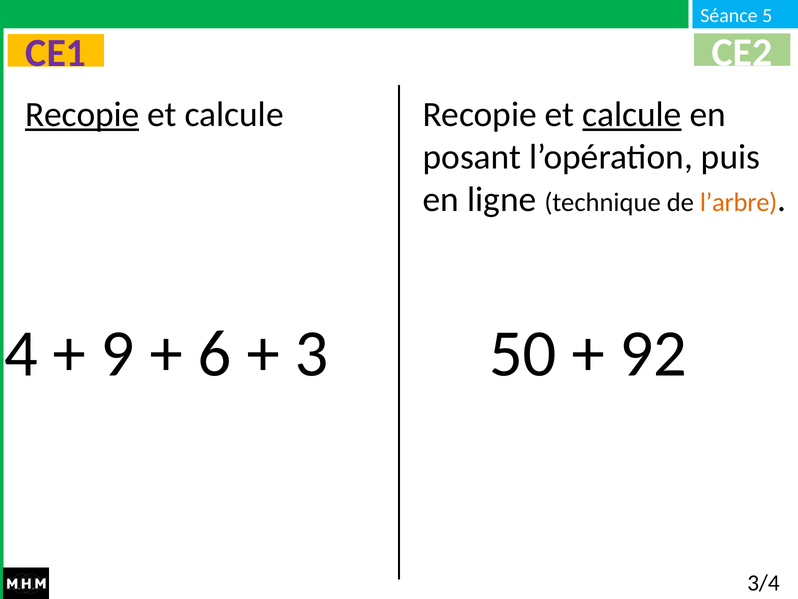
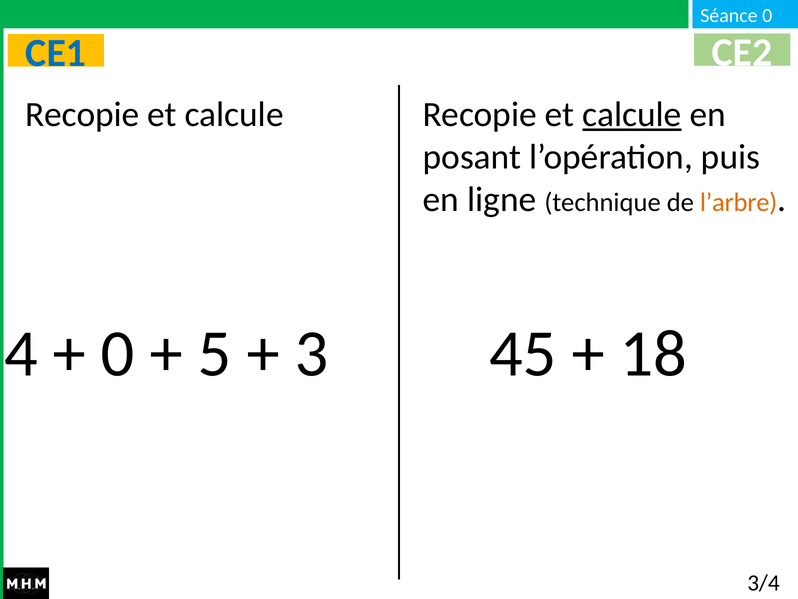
5 at (767, 16): 5 -> 0
CE1 colour: purple -> blue
Recopie at (82, 114) underline: present -> none
9 at (118, 353): 9 -> 0
6: 6 -> 5
50: 50 -> 45
92: 92 -> 18
